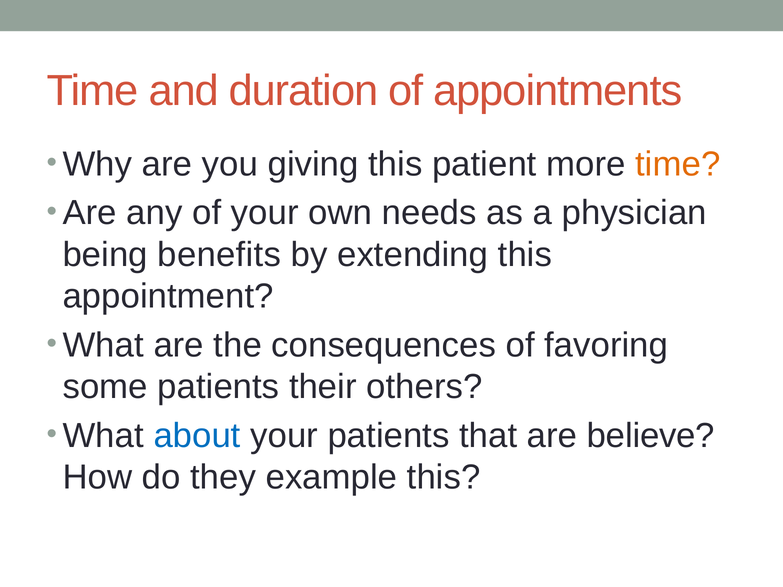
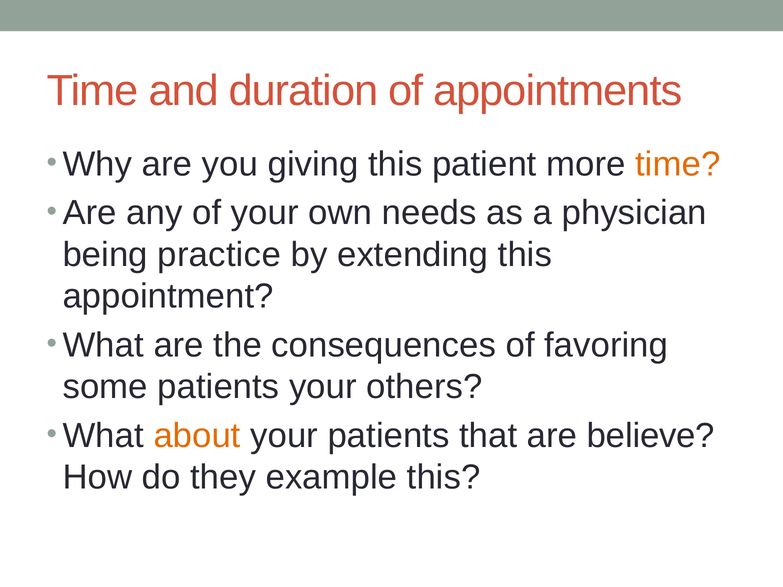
benefits: benefits -> practice
patients their: their -> your
about colour: blue -> orange
